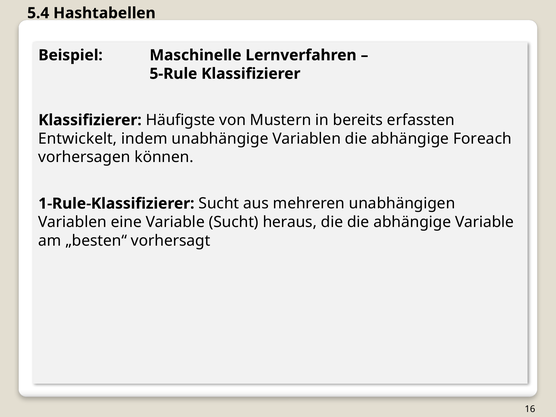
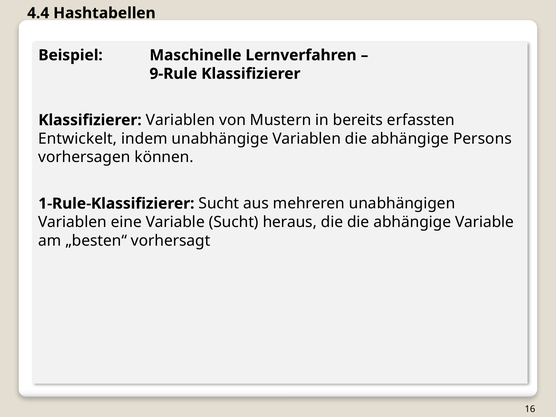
5.4: 5.4 -> 4.4
5-Rule: 5-Rule -> 9-Rule
Klassifizierer Häufigste: Häufigste -> Variablen
Foreach: Foreach -> Persons
